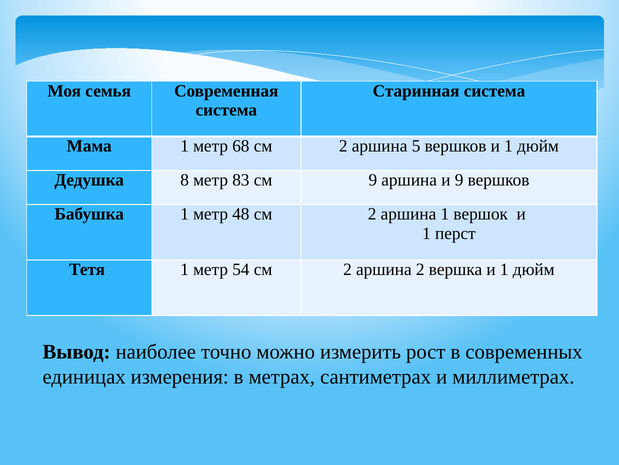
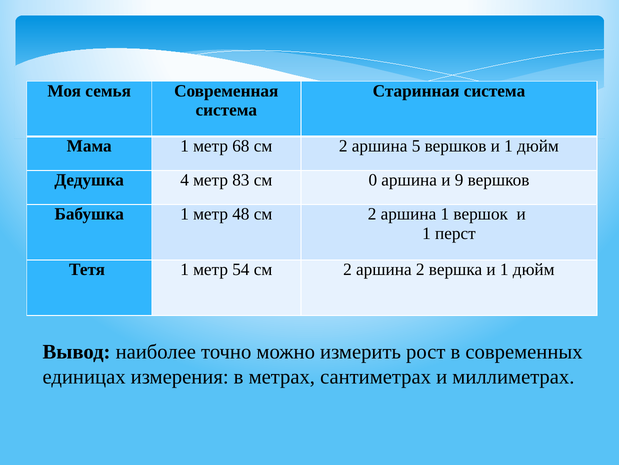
8: 8 -> 4
см 9: 9 -> 0
